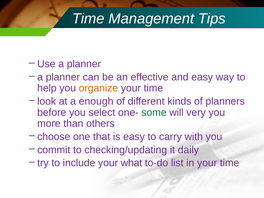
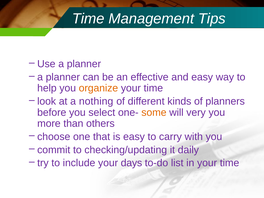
enough: enough -> nothing
some colour: green -> orange
what: what -> days
